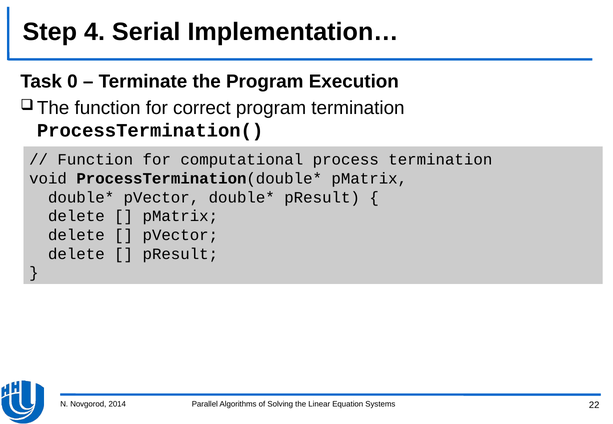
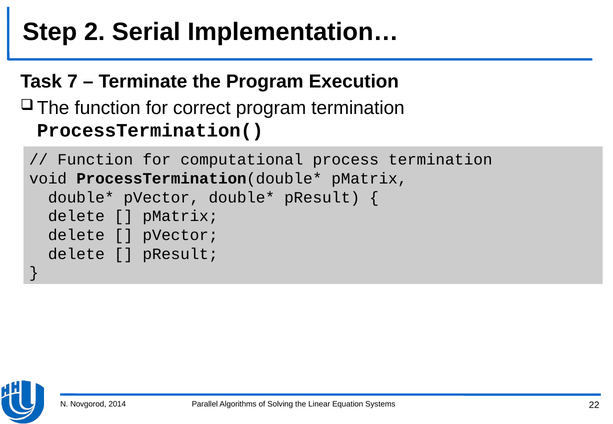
4: 4 -> 2
0: 0 -> 7
